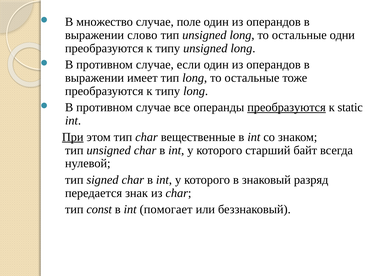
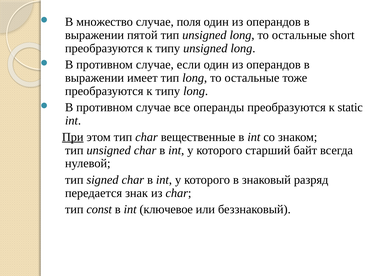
поле: поле -> поля
слово: слово -> пятой
одни: одни -> short
преобразуются at (287, 107) underline: present -> none
помогает: помогает -> ключевое
